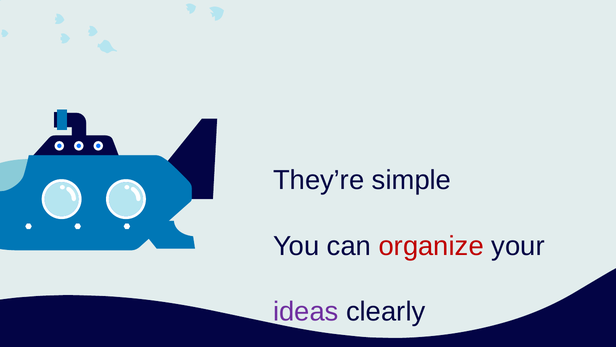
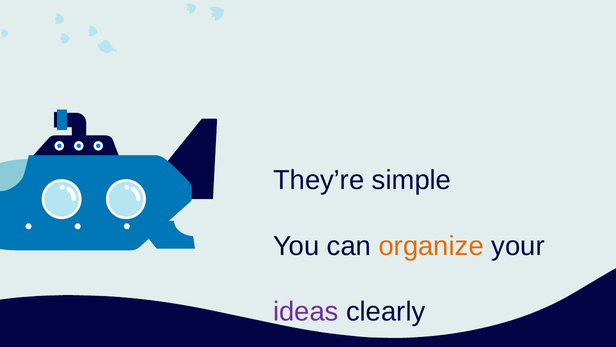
organize colour: red -> orange
